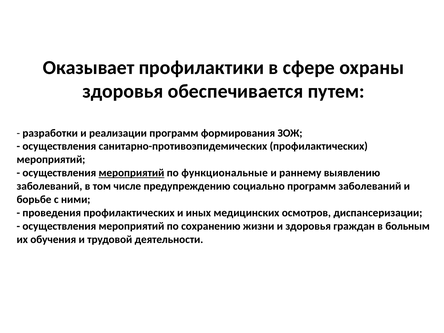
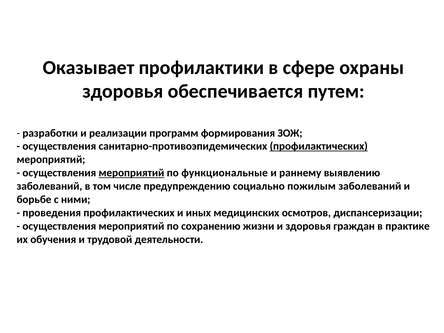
профилактических at (319, 146) underline: none -> present
социально программ: программ -> пожилым
больным: больным -> практике
